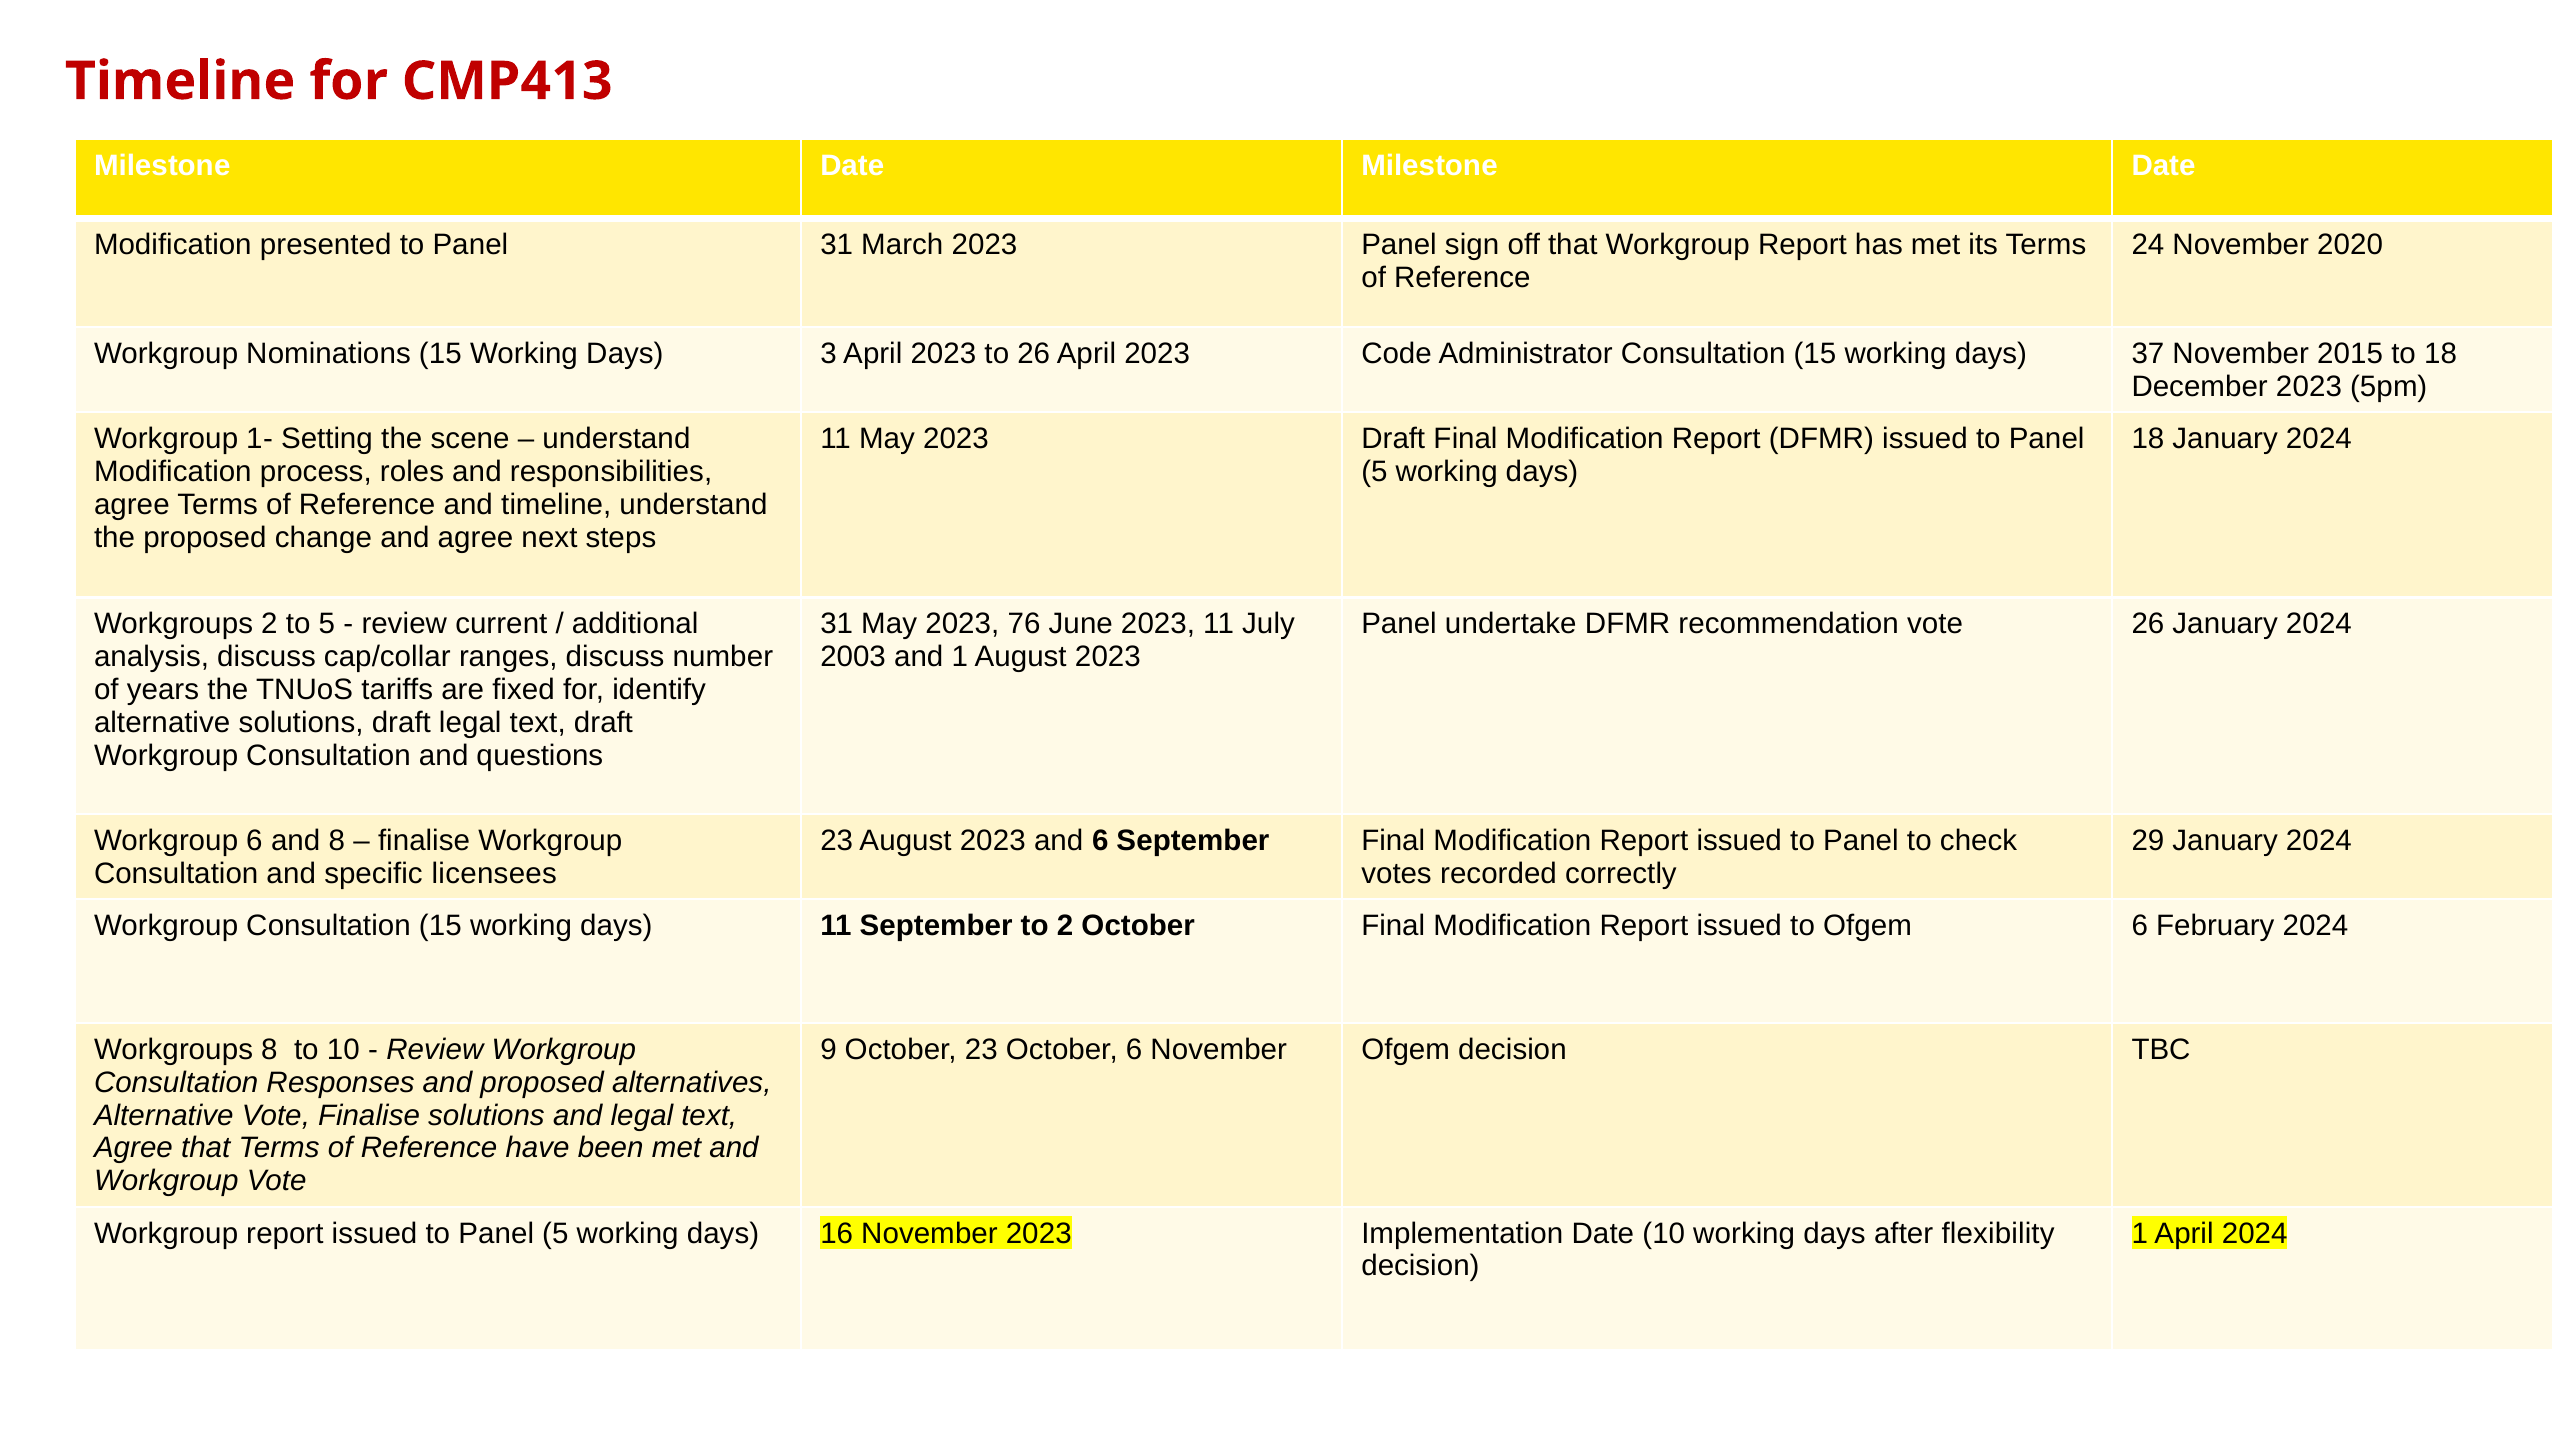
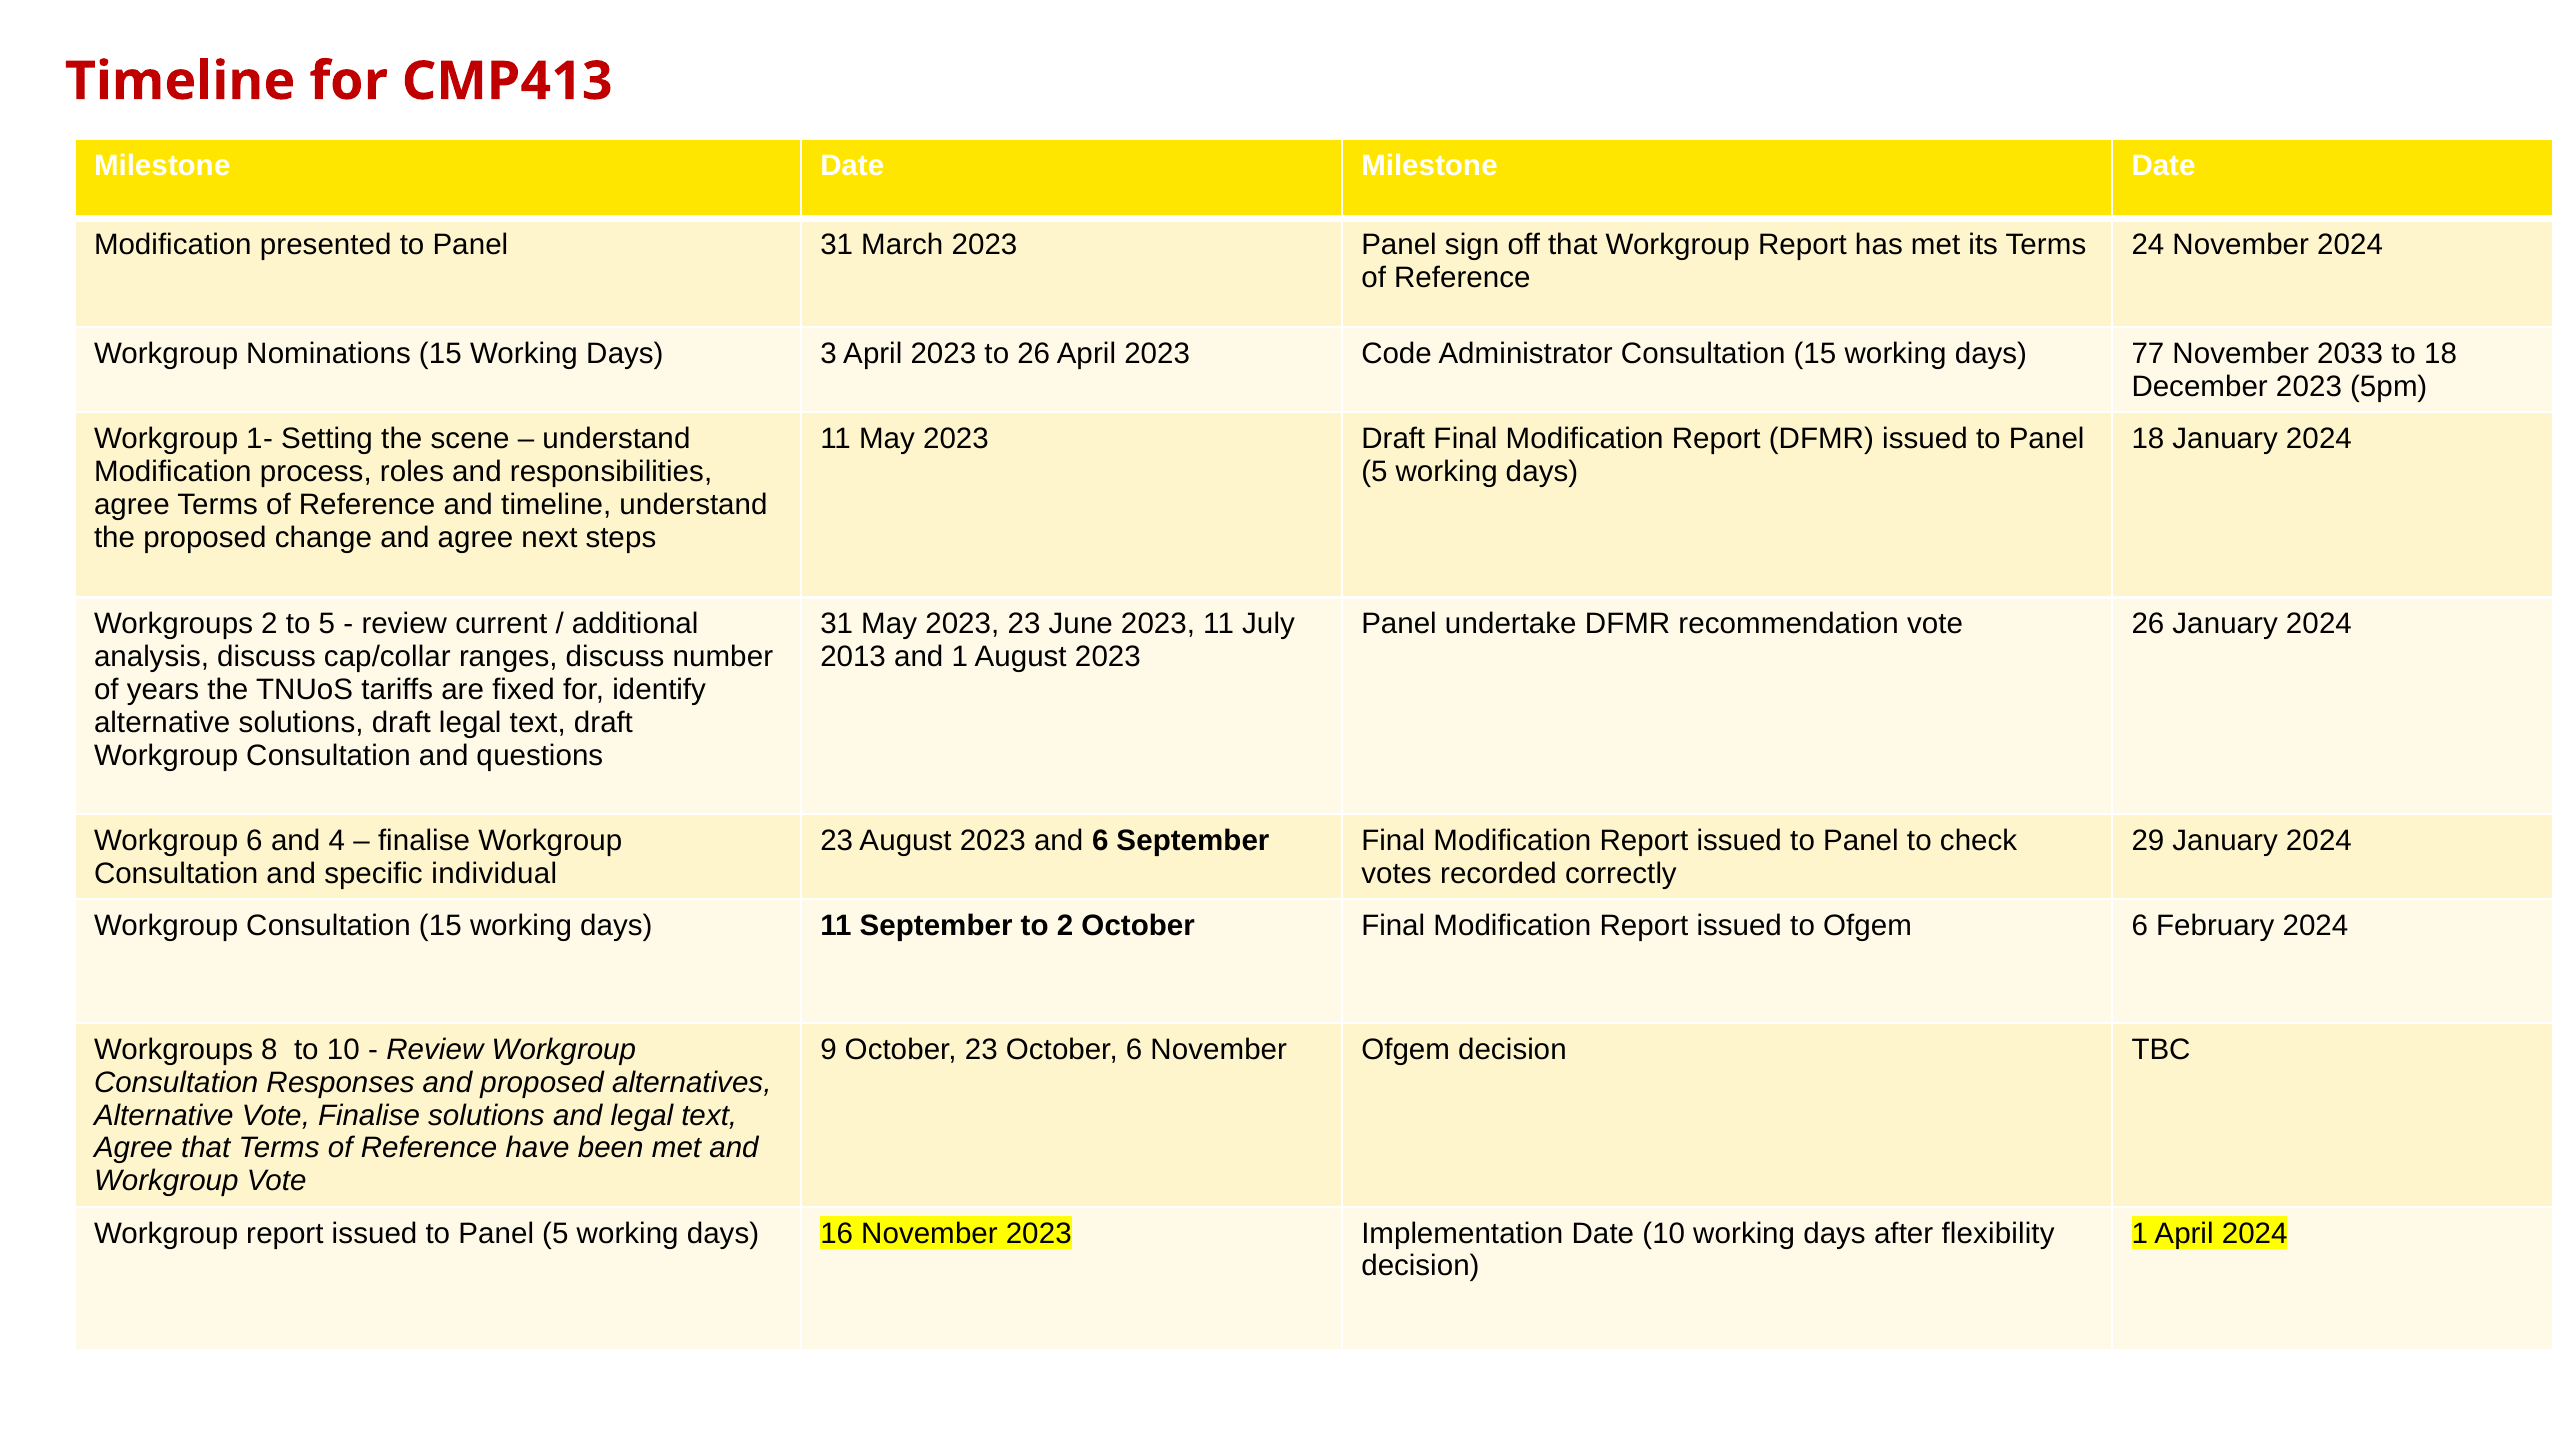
November 2020: 2020 -> 2024
37: 37 -> 77
2015: 2015 -> 2033
2023 76: 76 -> 23
2003: 2003 -> 2013
and 8: 8 -> 4
licensees: licensees -> individual
